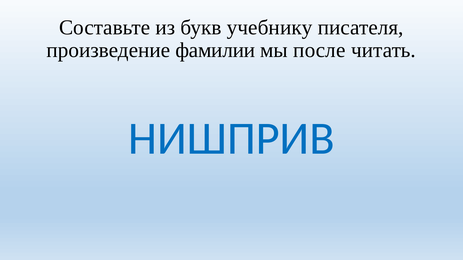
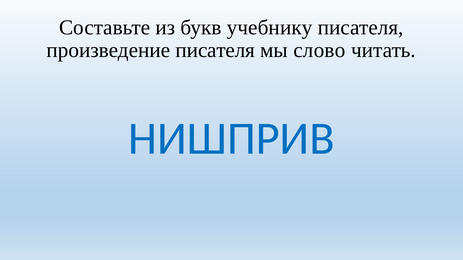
произведение фамилии: фамилии -> писателя
после: после -> слово
